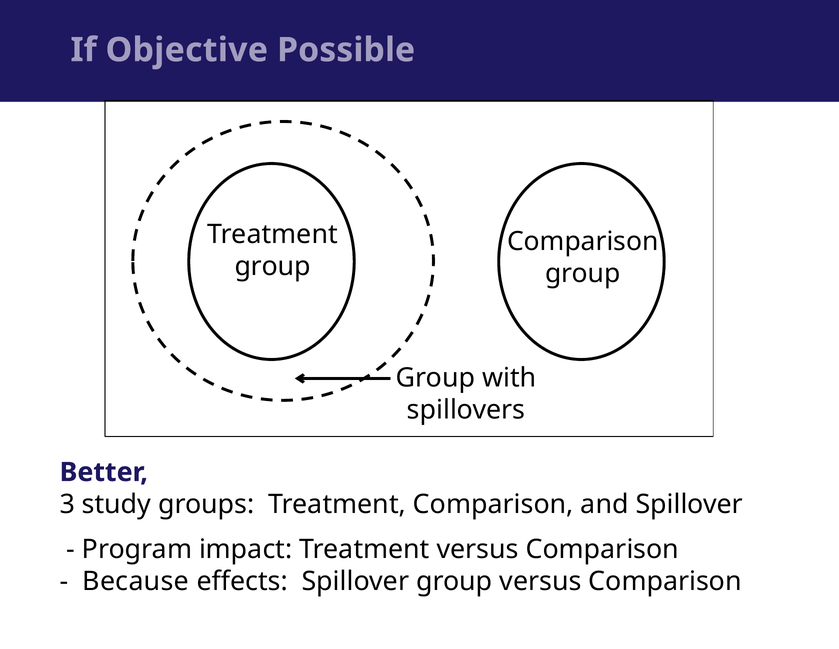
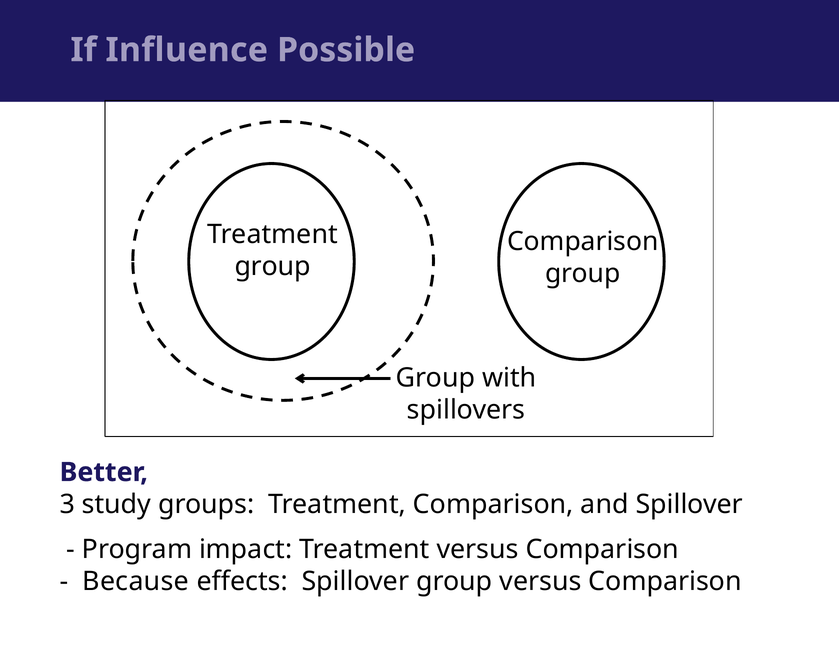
Objective: Objective -> Influence
